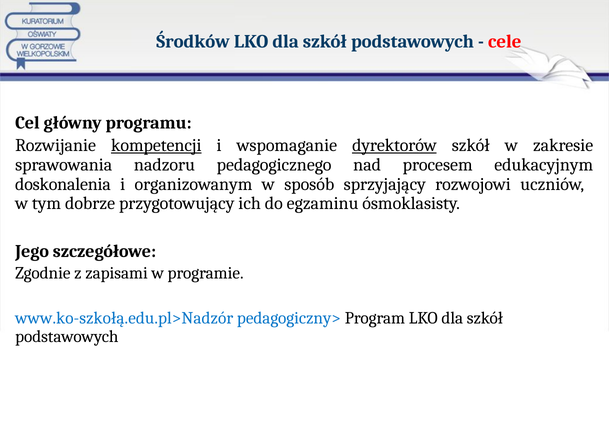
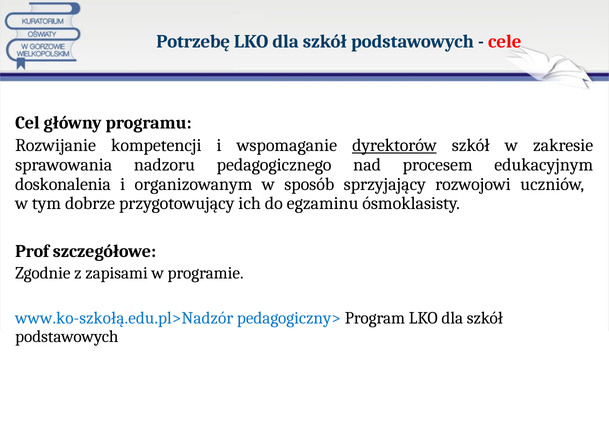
Środków: Środków -> Potrzebę
kompetencji underline: present -> none
Jego: Jego -> Prof
